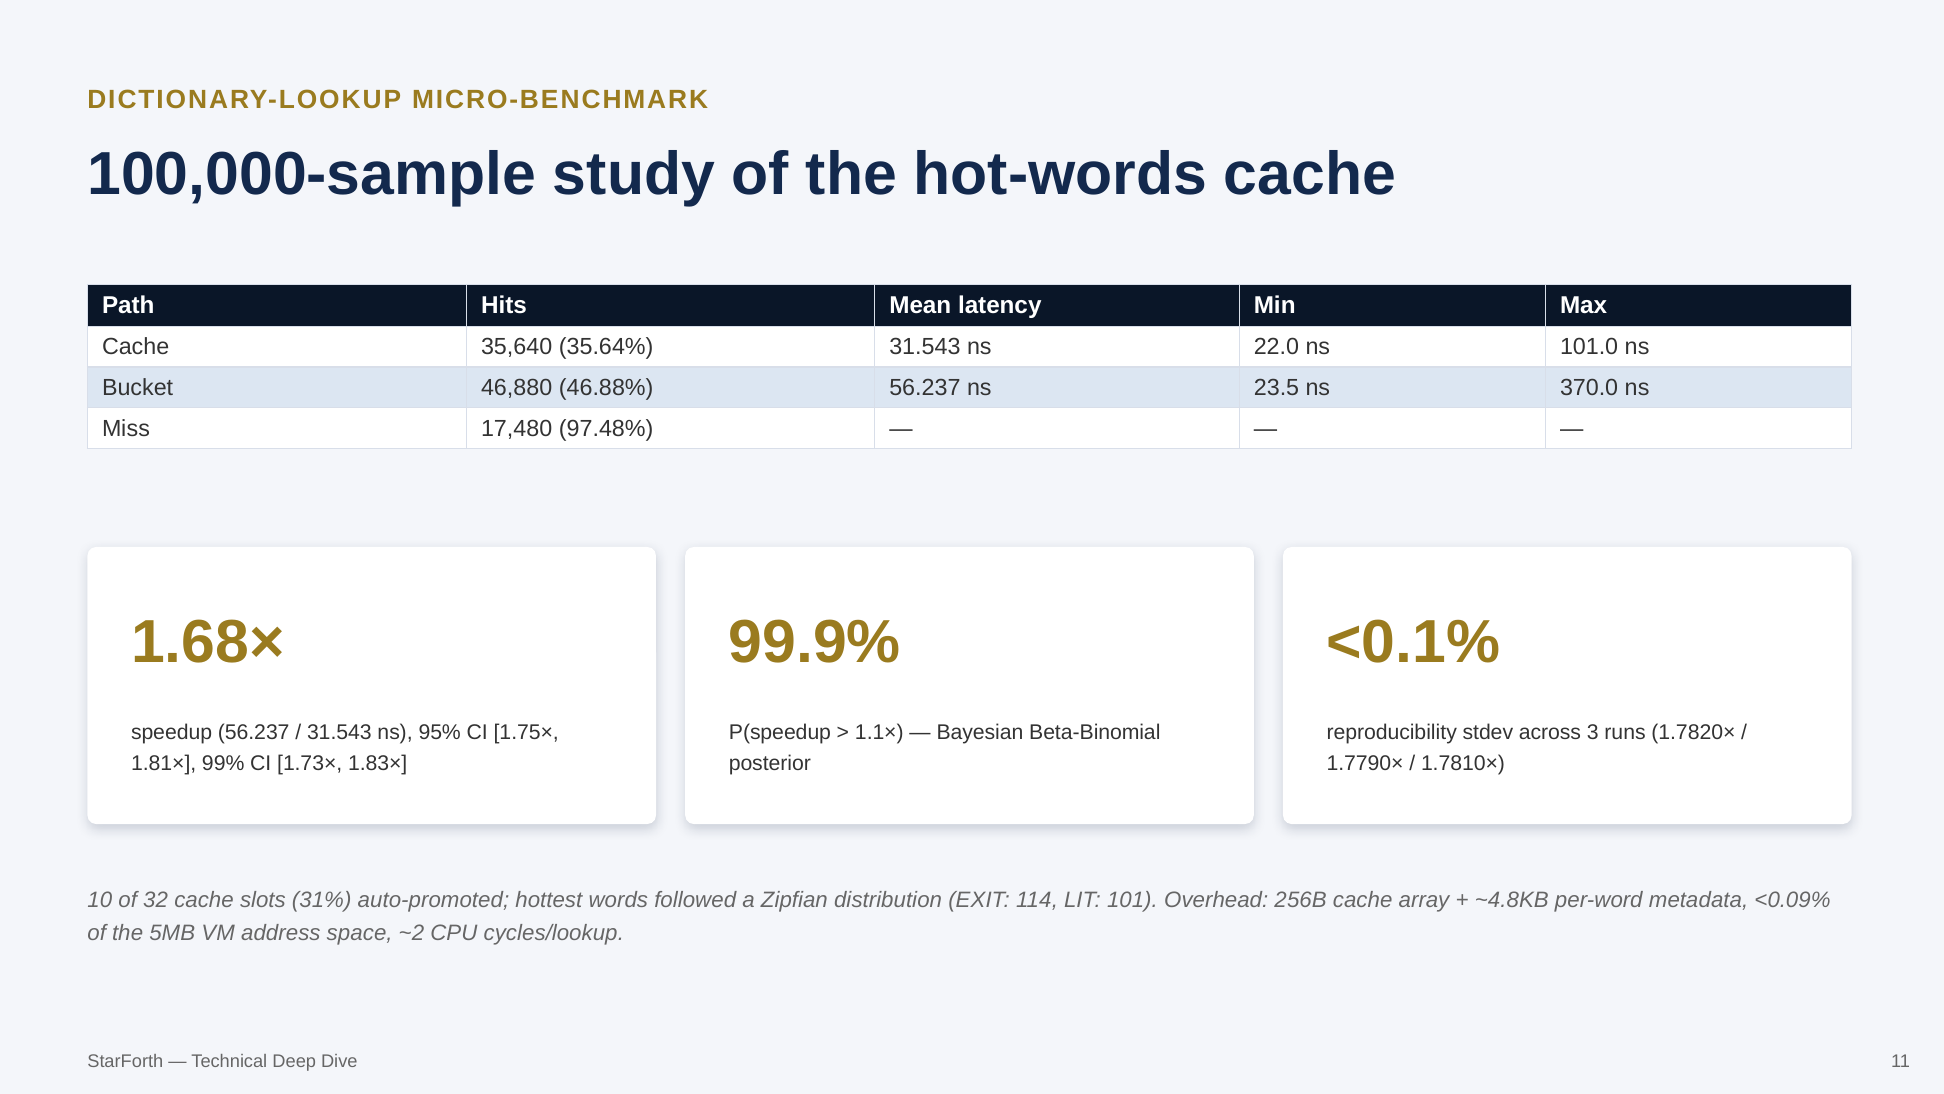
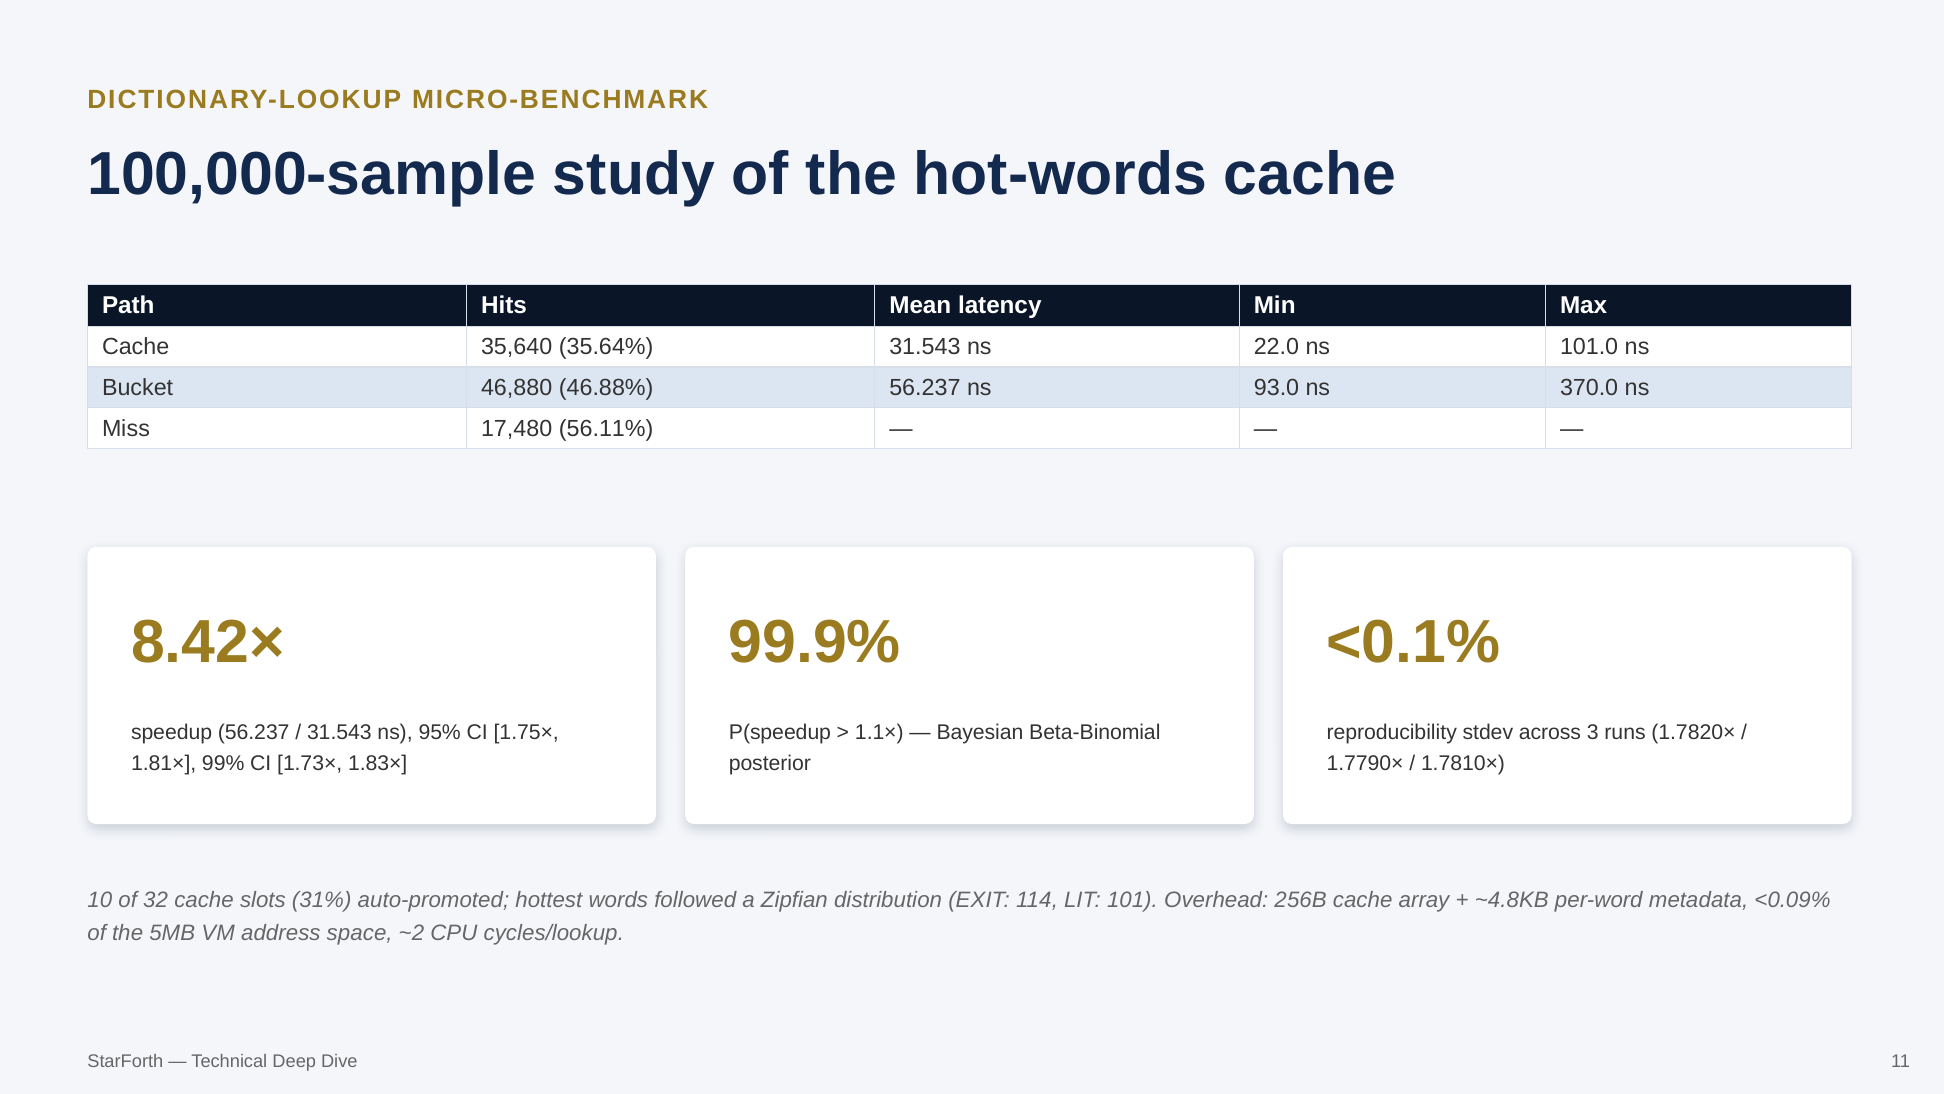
23.5: 23.5 -> 93.0
97.48%: 97.48% -> 56.11%
1.68×: 1.68× -> 8.42×
